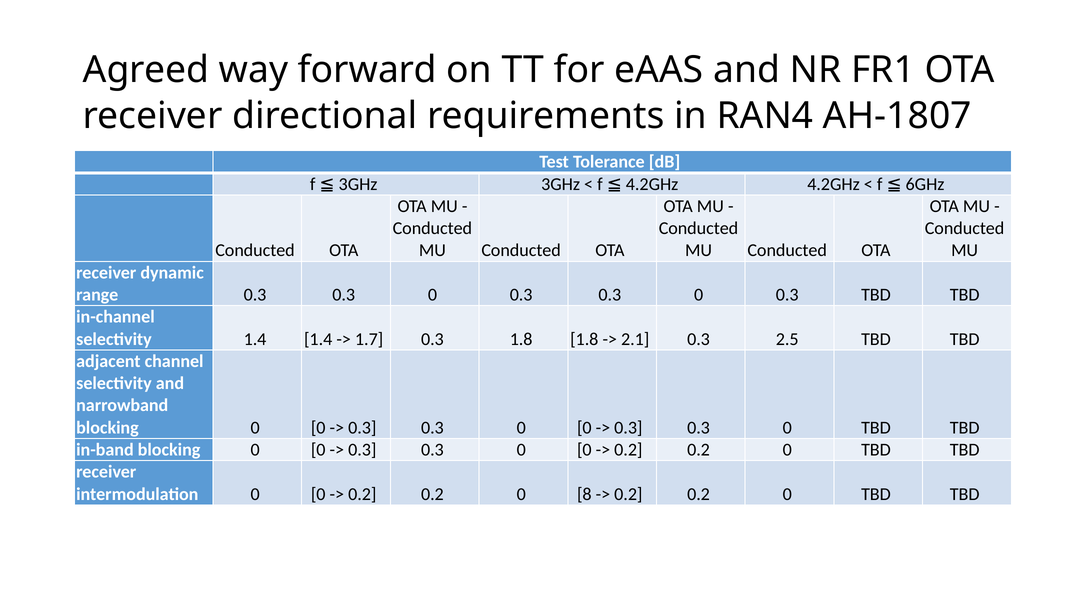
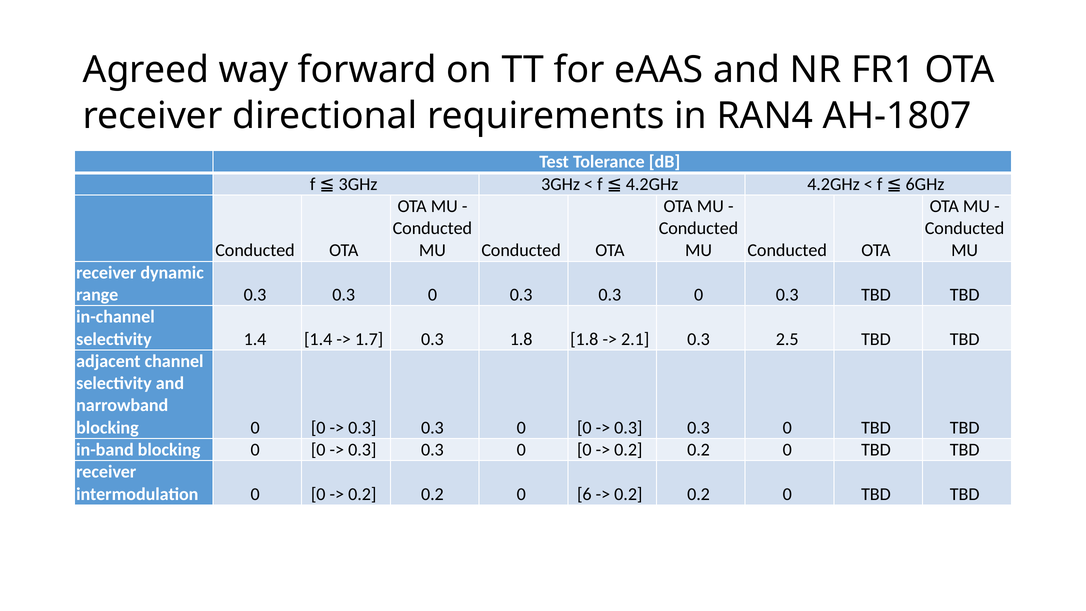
8: 8 -> 6
